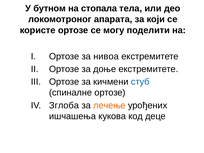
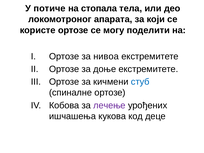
бутном: бутном -> потиче
Зглоба: Зглоба -> Кобова
лечење colour: orange -> purple
